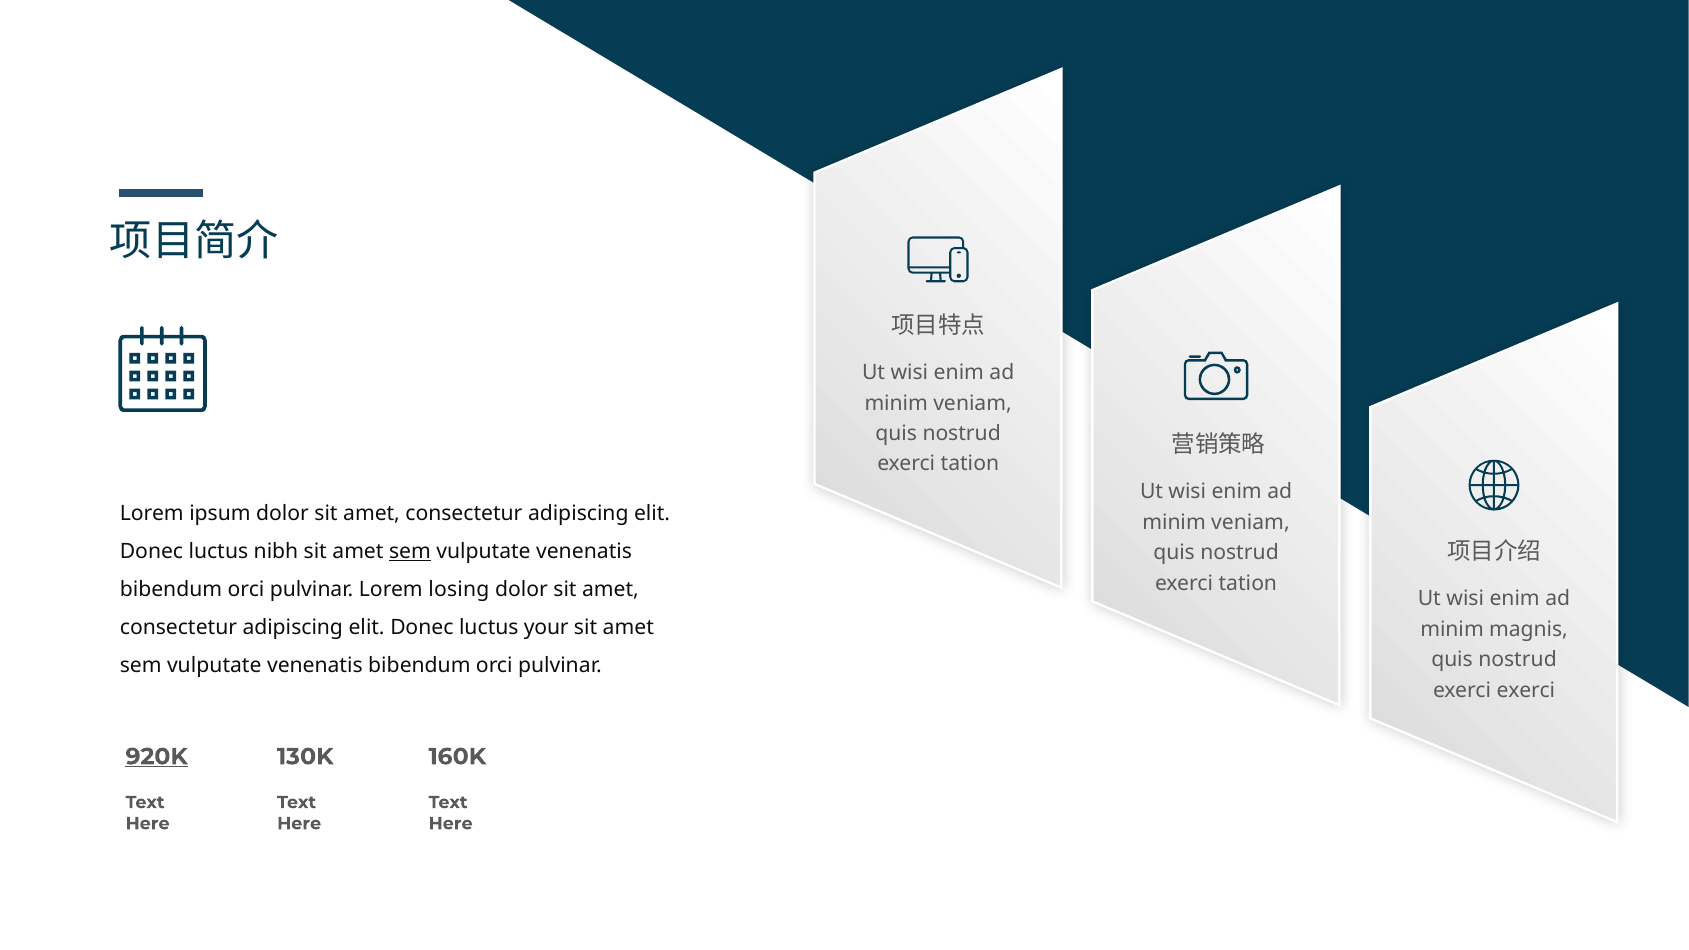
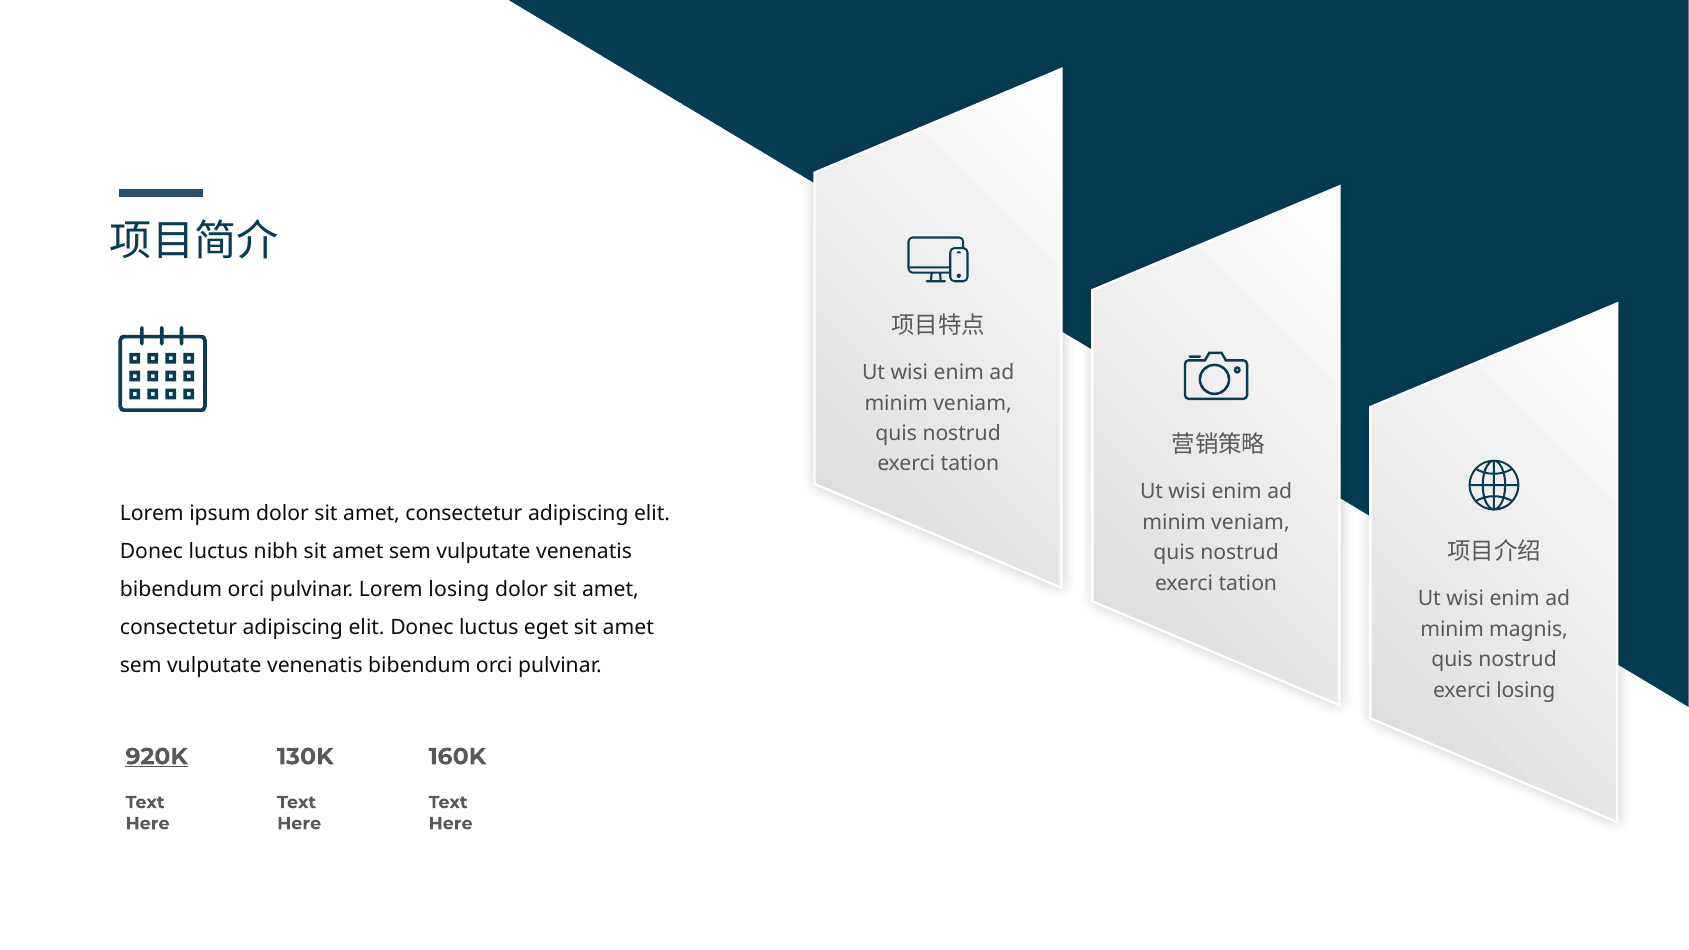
sem at (410, 552) underline: present -> none
your: your -> eget
exerci exerci: exerci -> losing
